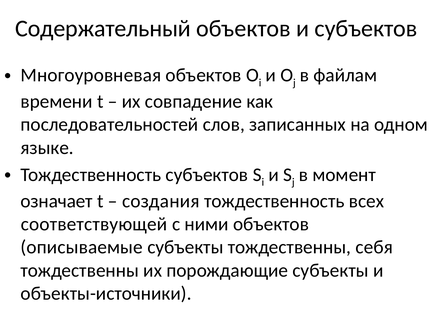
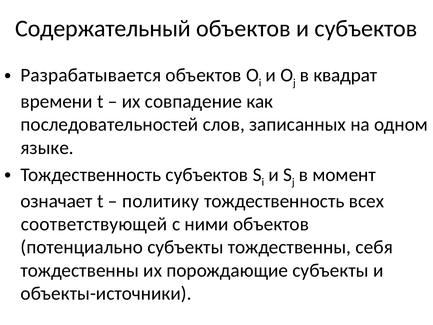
Многоуровневая: Многоуровневая -> Разрабатывается
файлам: файлам -> квадрат
создания: создания -> политику
описываемые: описываемые -> потенциально
